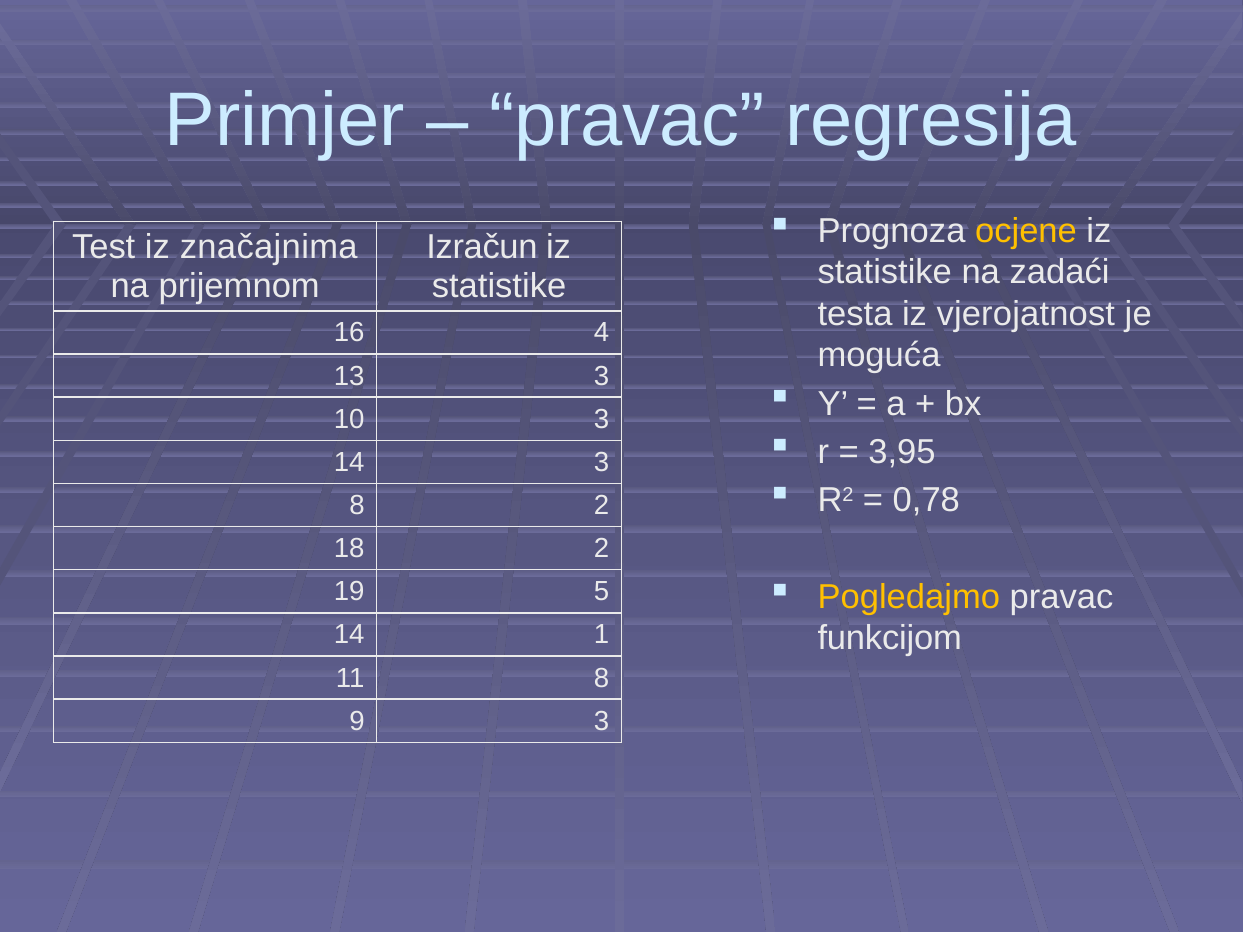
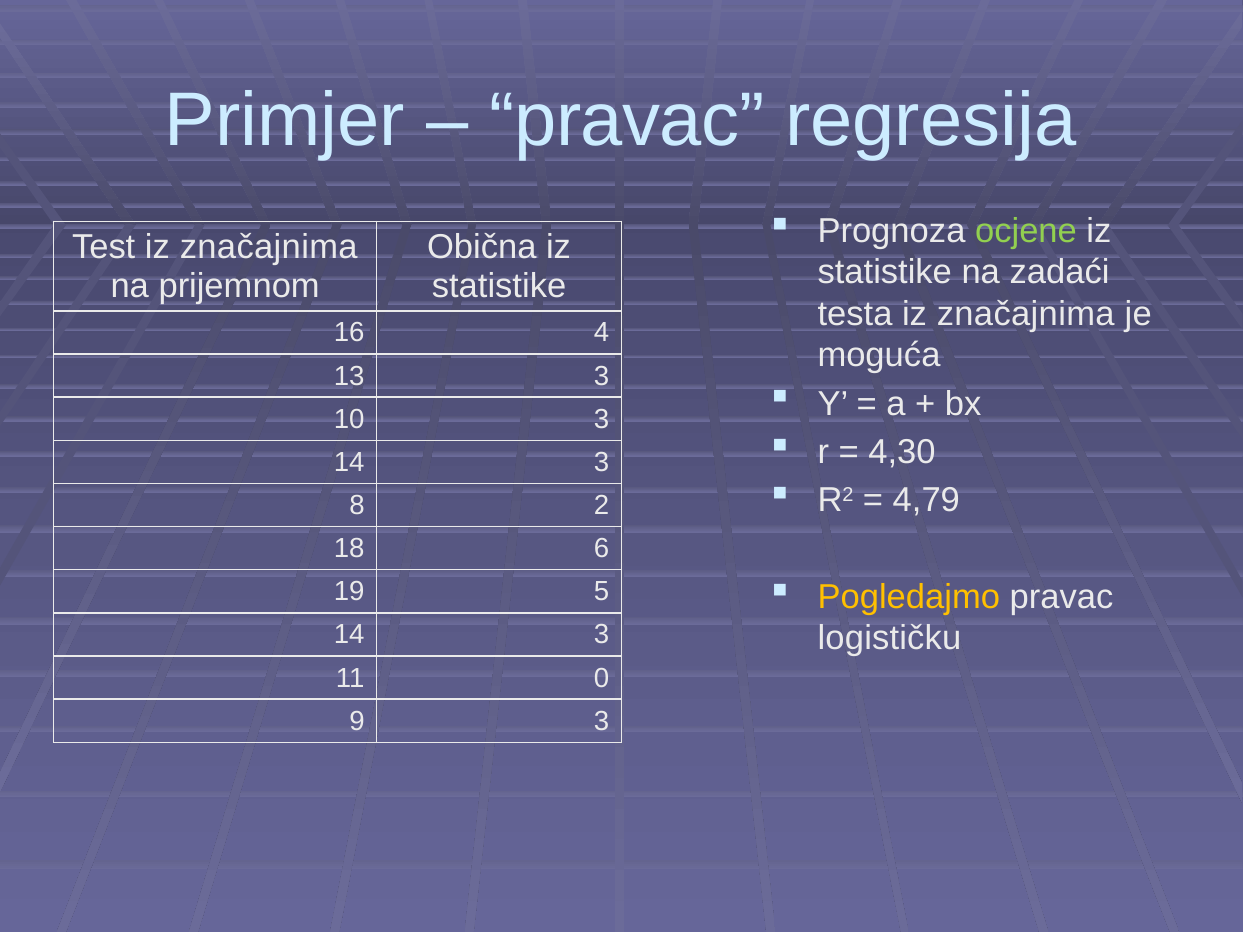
ocjene colour: yellow -> light green
Izračun: Izračun -> Obična
testa iz vjerojatnost: vjerojatnost -> značajnima
3,95: 3,95 -> 4,30
0,78: 0,78 -> 4,79
18 2: 2 -> 6
1 at (602, 635): 1 -> 3
funkcijom: funkcijom -> logističku
11 8: 8 -> 0
